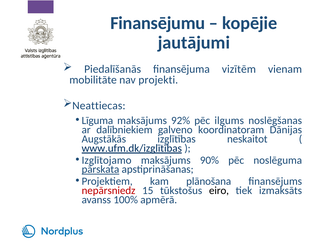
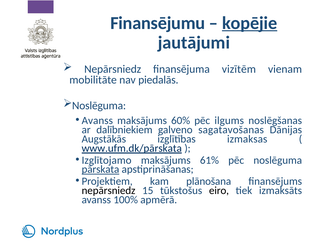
kopējie underline: none -> present
Piedalīšanās at (113, 69): Piedalīšanās -> Nepārsniedz
projekti: projekti -> piedalās
Neattiecas at (99, 106): Neattiecas -> Noslēguma
Līguma at (97, 121): Līguma -> Avanss
92%: 92% -> 60%
koordinatoram: koordinatoram -> sagatavošanas
neskaitot: neskaitot -> izmaksas
www.ufm.dk/izglītības: www.ufm.dk/izglītības -> www.ufm.dk/pārskata
90%: 90% -> 61%
nepārsniedz at (109, 190) colour: red -> black
